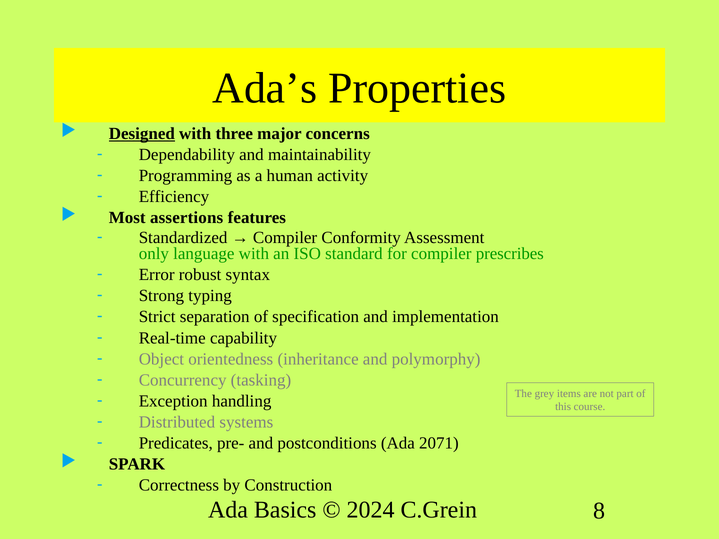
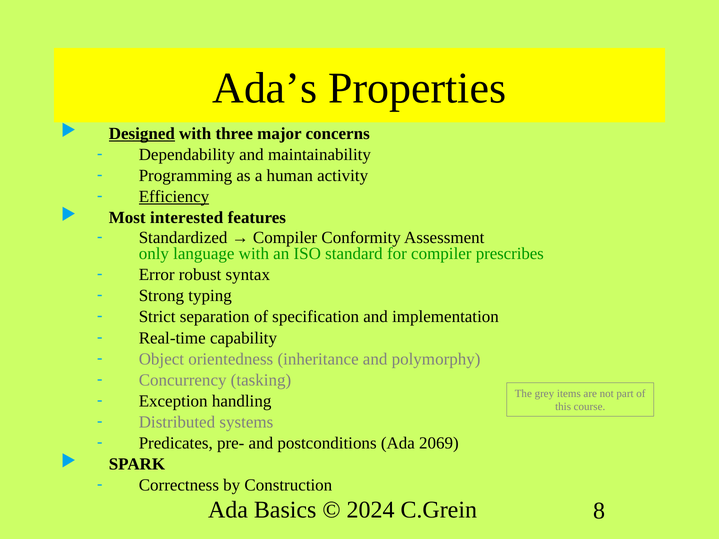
Efficiency underline: none -> present
assertions: assertions -> interested
2071: 2071 -> 2069
